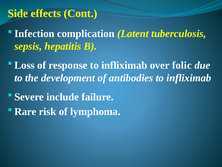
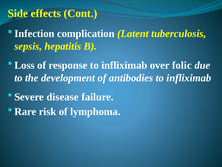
include: include -> disease
